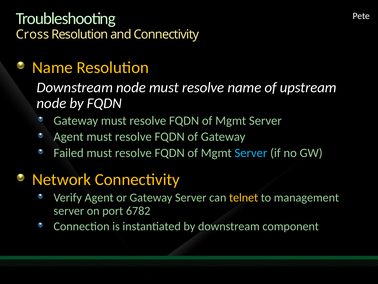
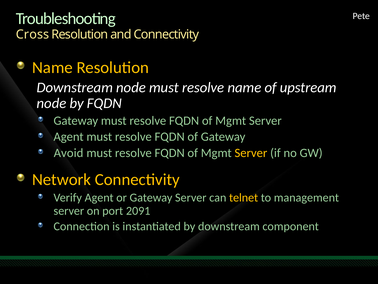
Failed: Failed -> Avoid
Server at (251, 153) colour: light blue -> yellow
6782: 6782 -> 2091
